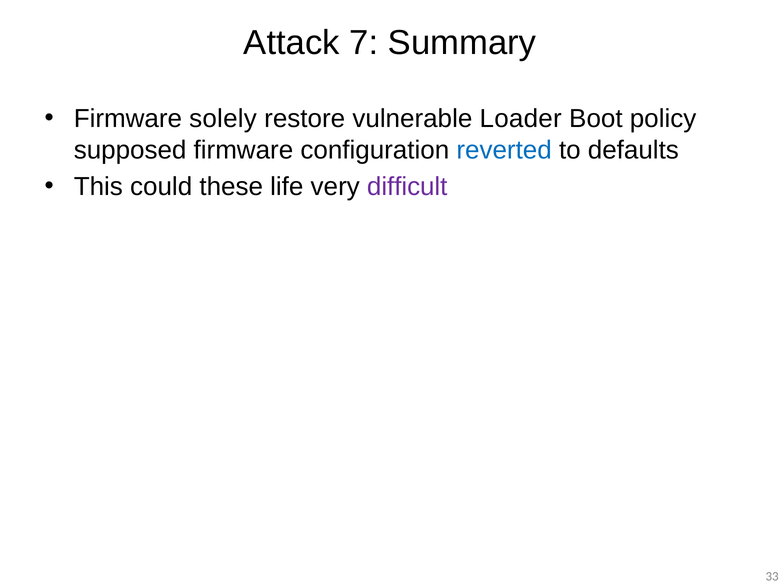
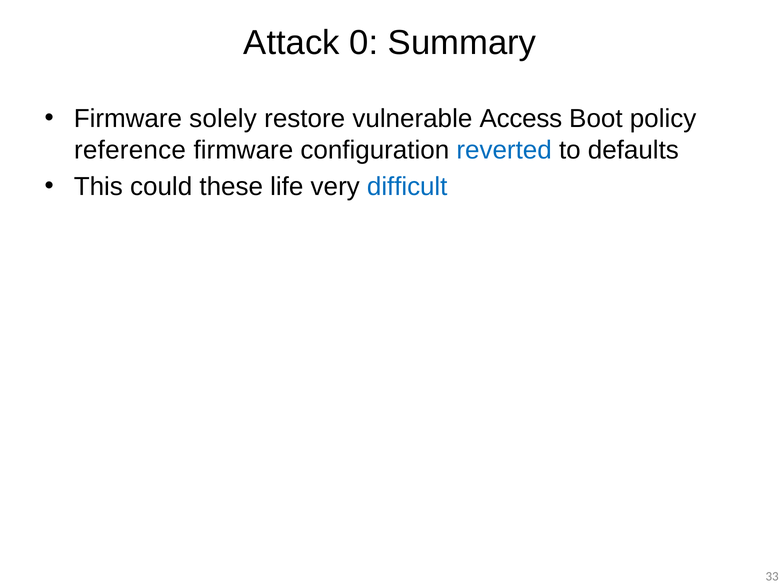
7: 7 -> 0
Loader: Loader -> Access
supposed: supposed -> reference
difficult colour: purple -> blue
